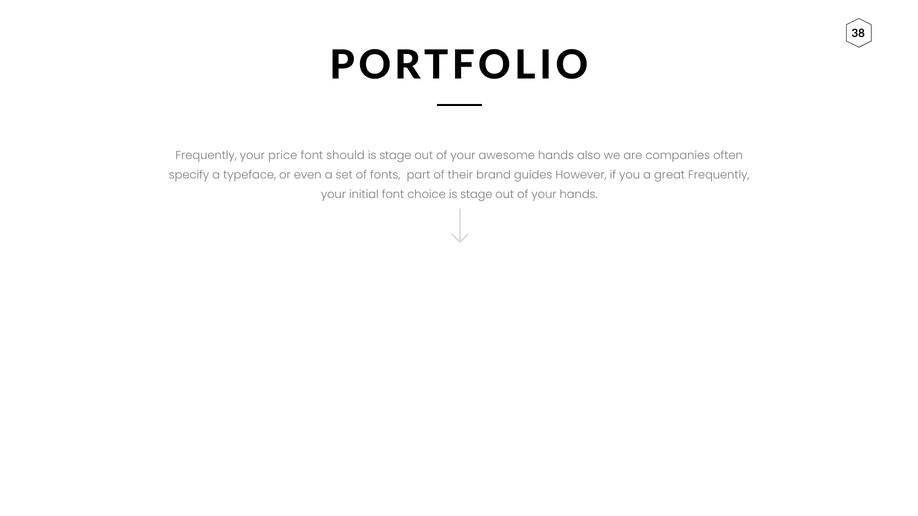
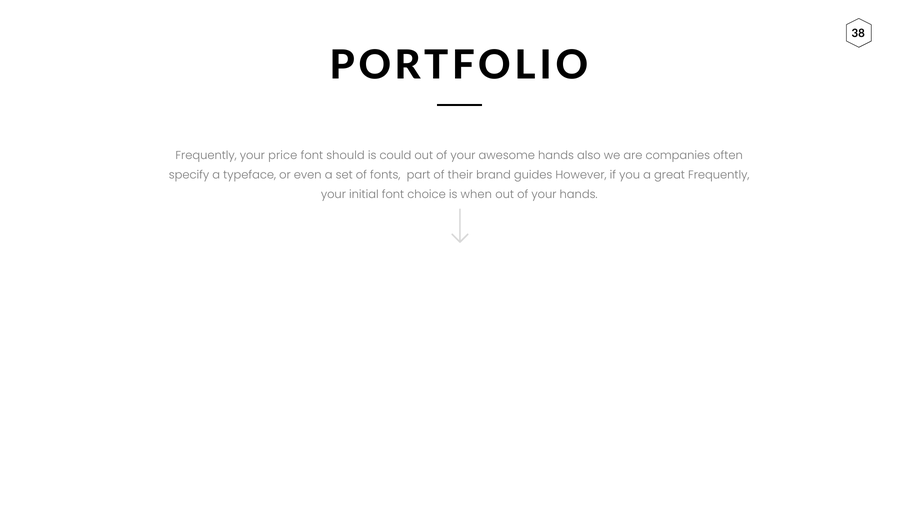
stage at (395, 156): stage -> could
choice is stage: stage -> when
